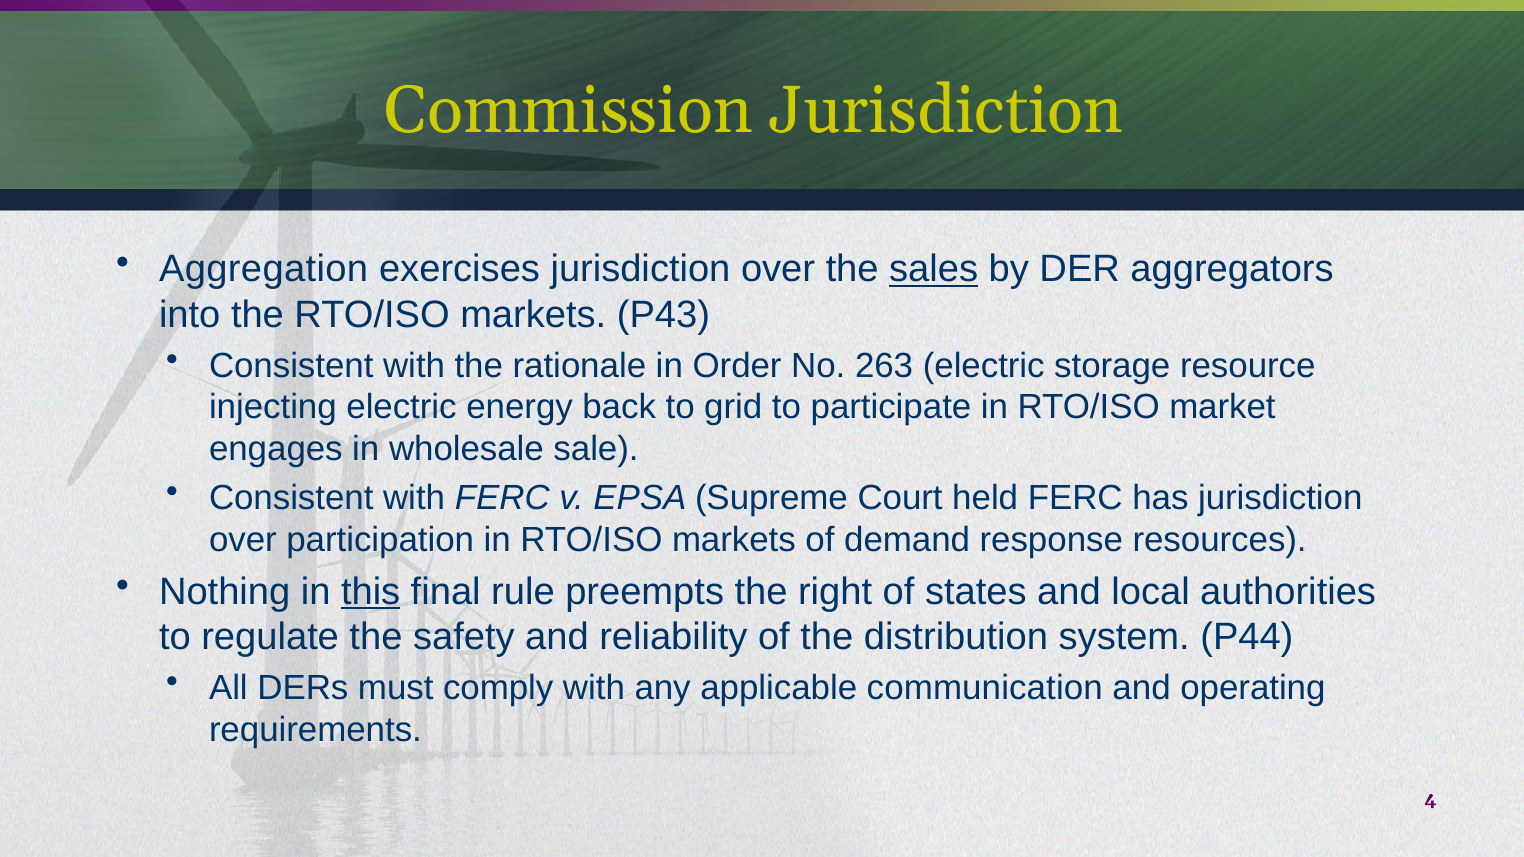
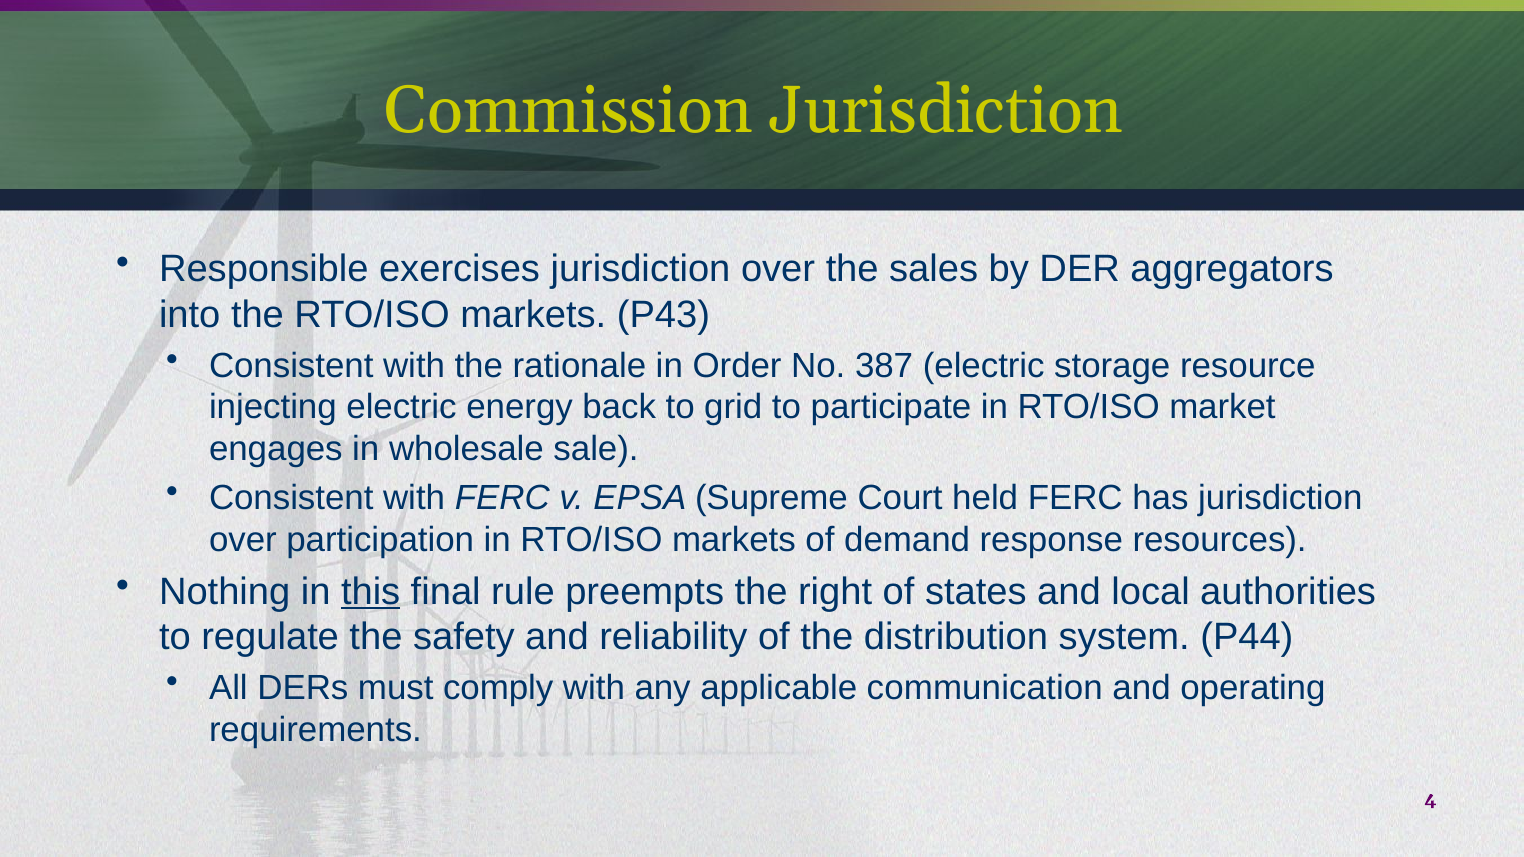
Aggregation: Aggregation -> Responsible
sales underline: present -> none
263: 263 -> 387
